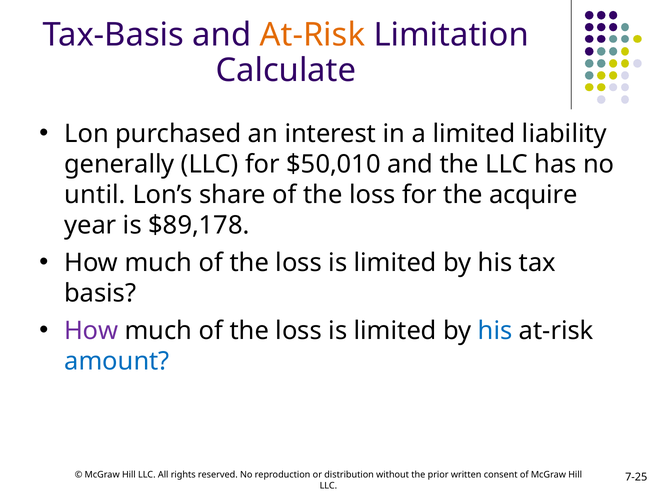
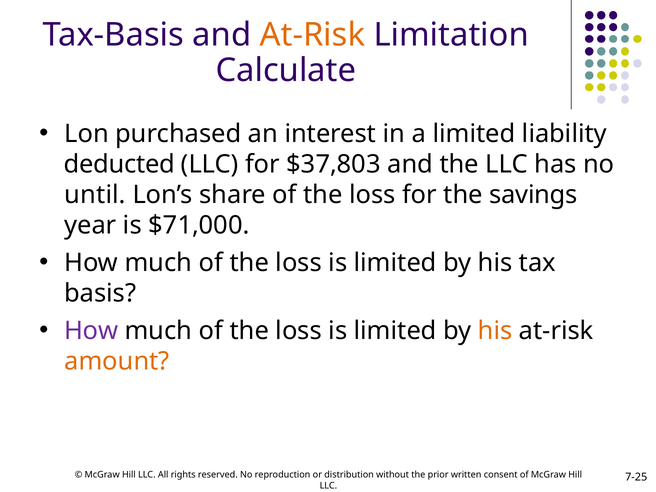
generally: generally -> deducted
$50,010: $50,010 -> $37,803
acquire: acquire -> savings
$89,178: $89,178 -> $71,000
his at (495, 331) colour: blue -> orange
amount colour: blue -> orange
